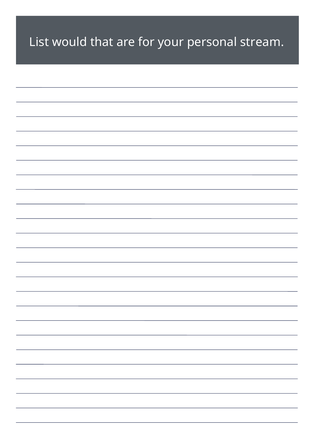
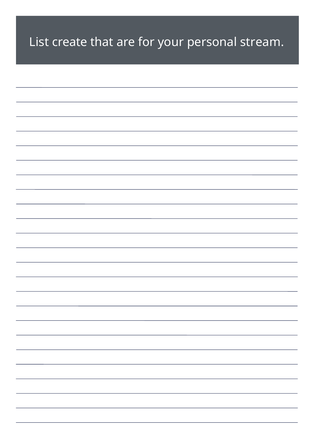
would: would -> create
